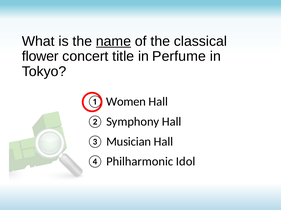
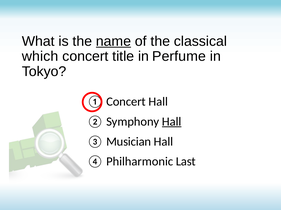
flower: flower -> which
Women at (126, 102): Women -> Concert
Hall at (172, 122) underline: none -> present
Idol: Idol -> Last
